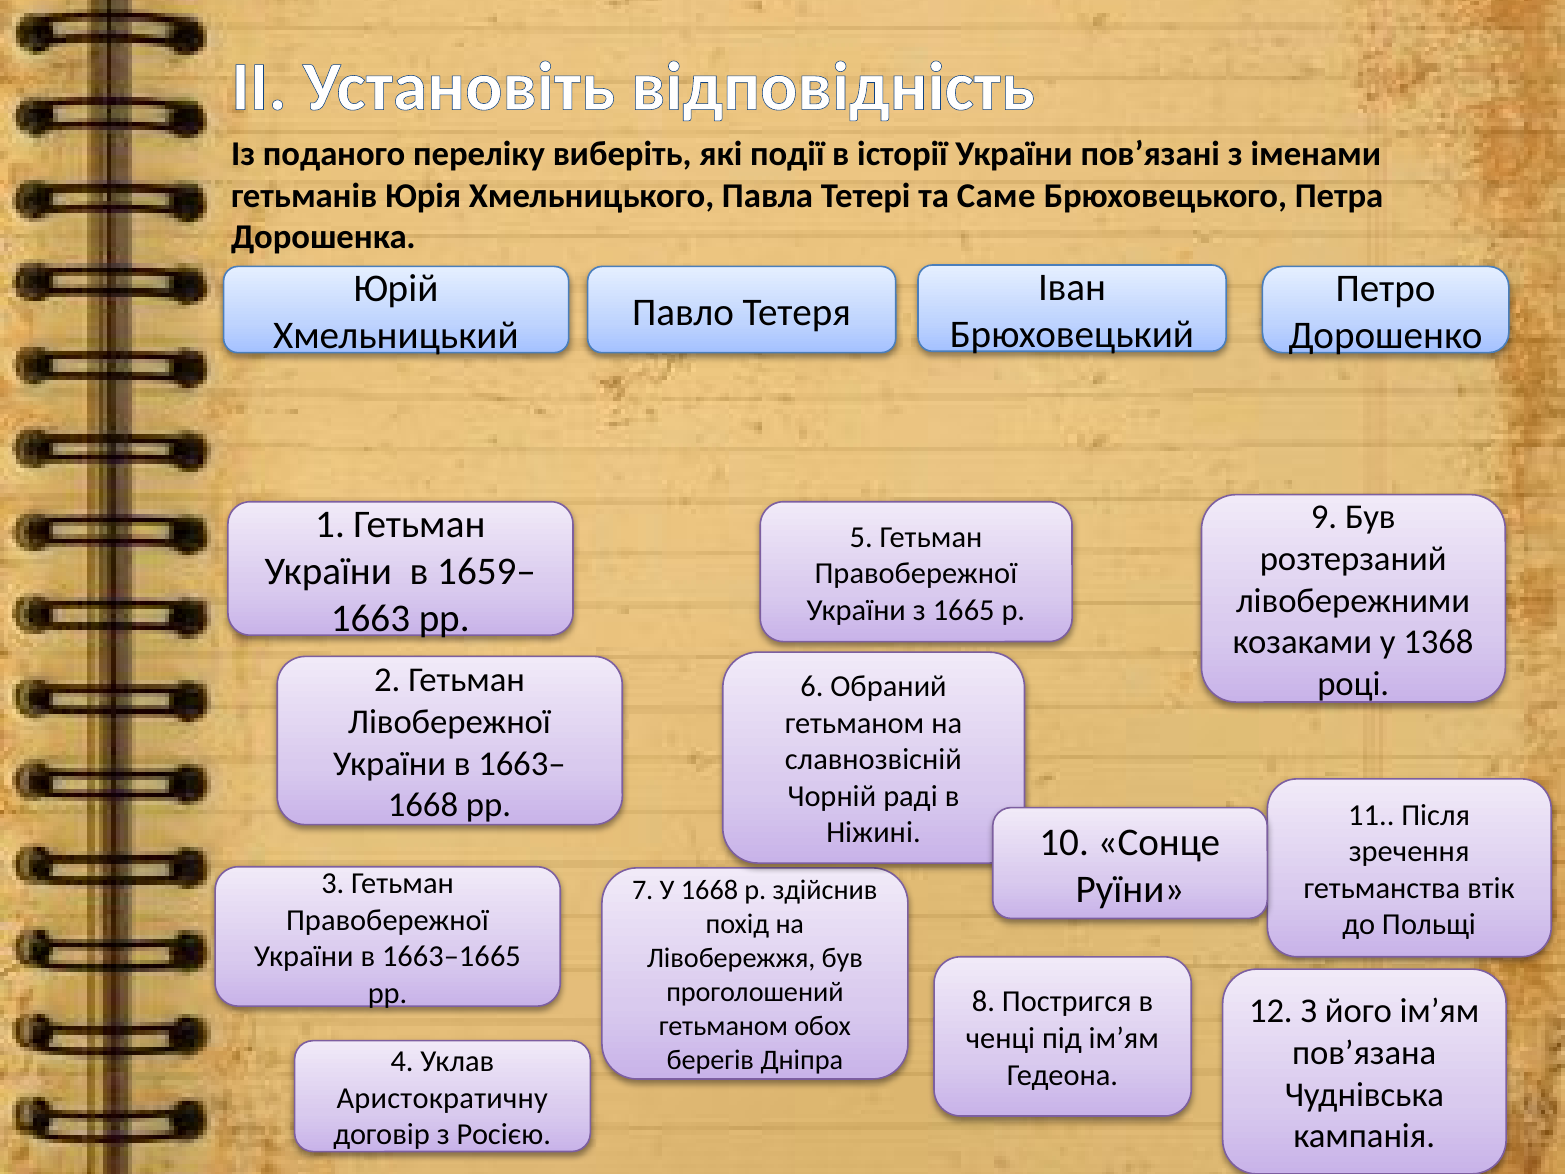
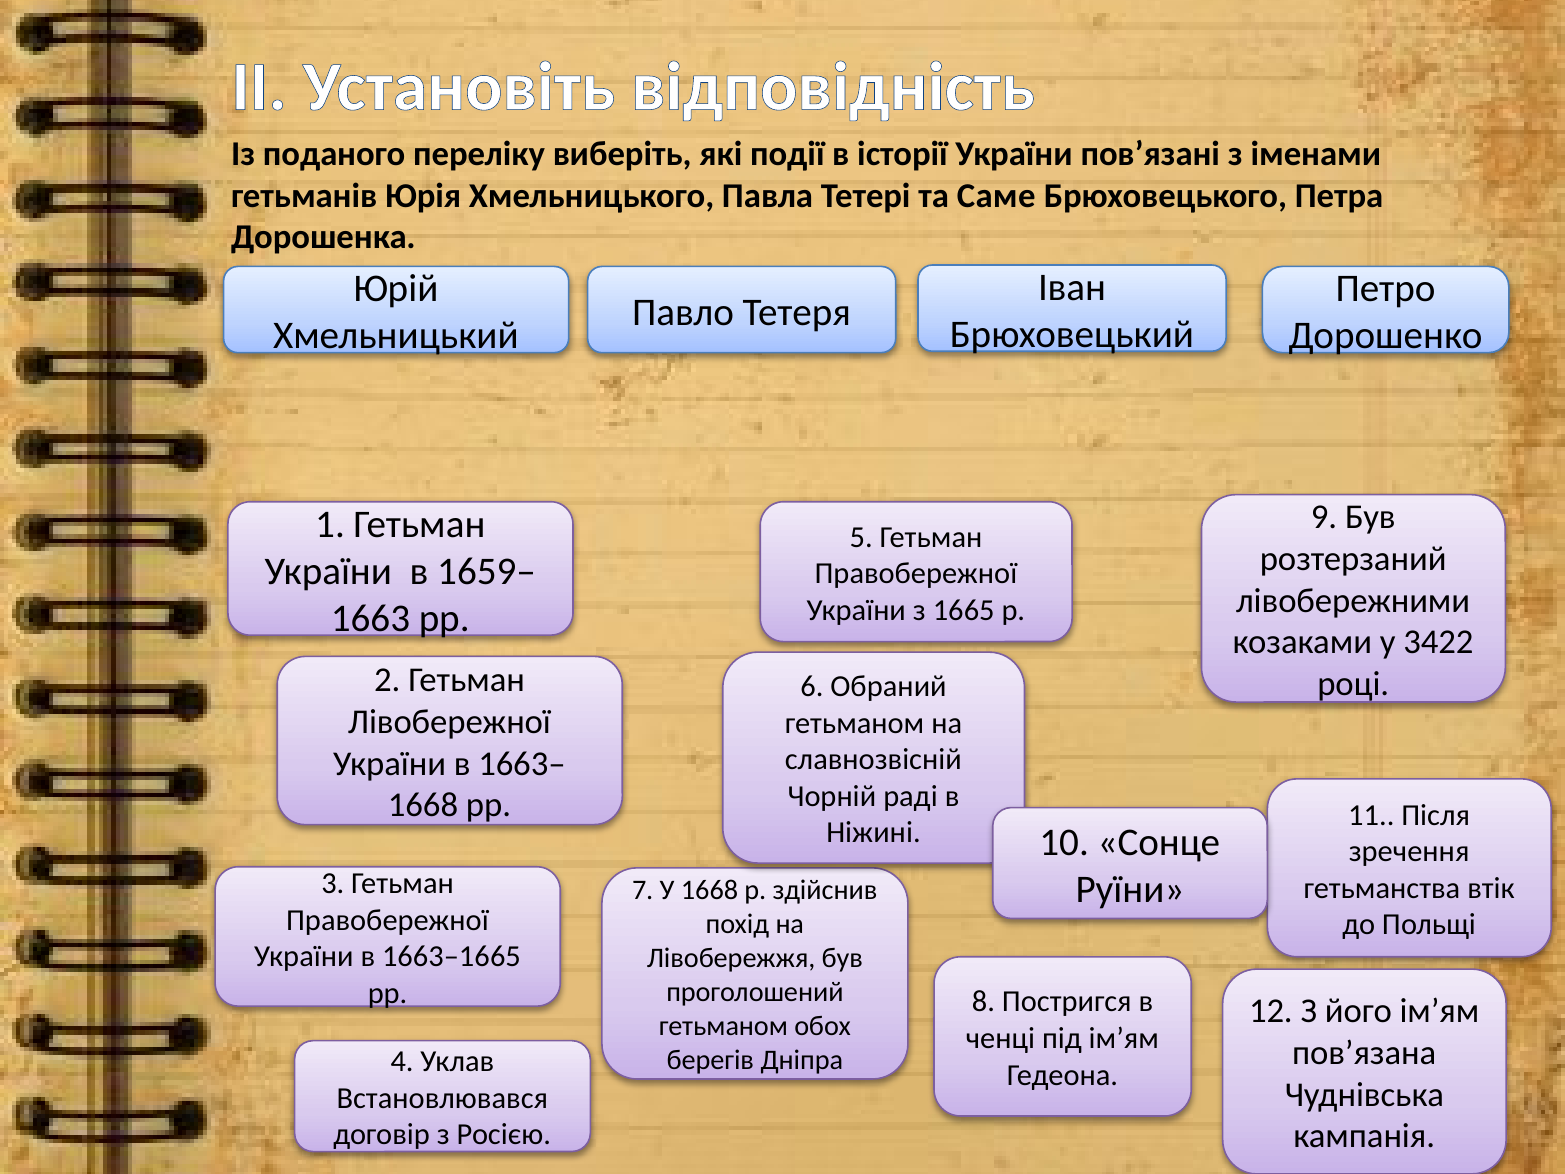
1368: 1368 -> 3422
Аристократичну: Аристократичну -> Встановлювався
